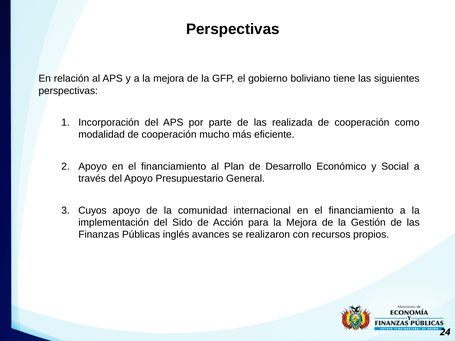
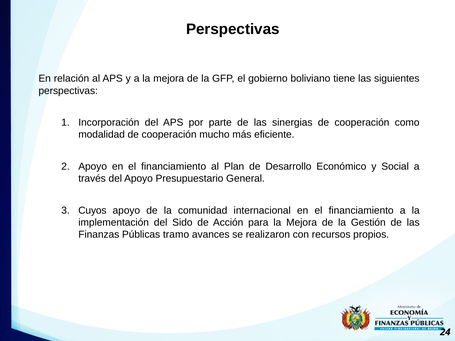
realizada: realizada -> sinergias
inglés: inglés -> tramo
